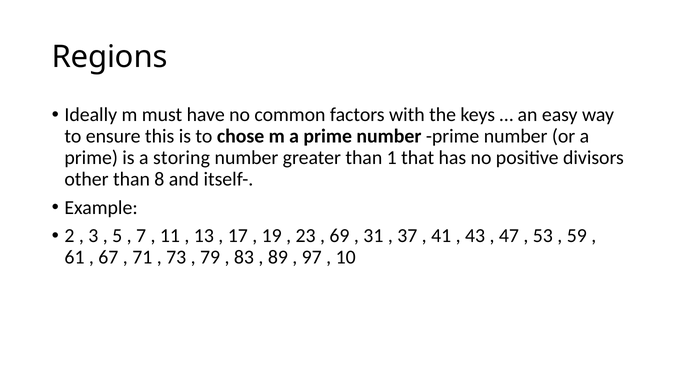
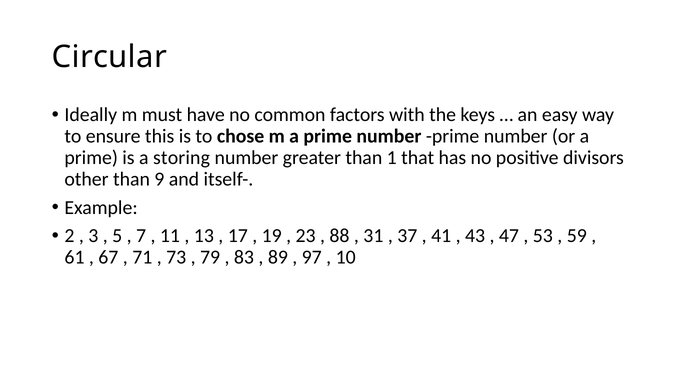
Regions: Regions -> Circular
8: 8 -> 9
69: 69 -> 88
